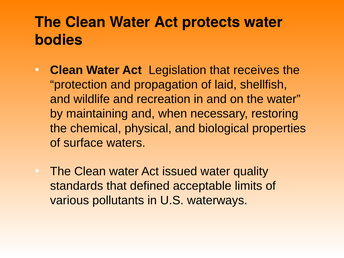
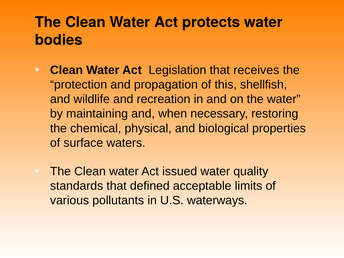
laid: laid -> this
